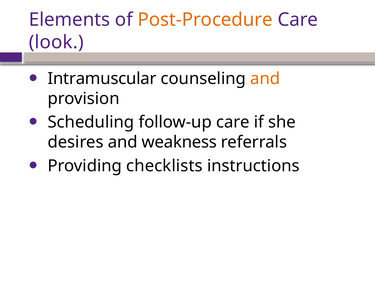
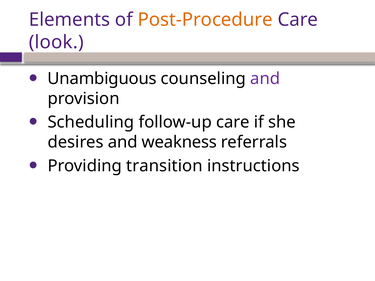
Intramuscular: Intramuscular -> Unambiguous
and at (265, 79) colour: orange -> purple
checklists: checklists -> transition
